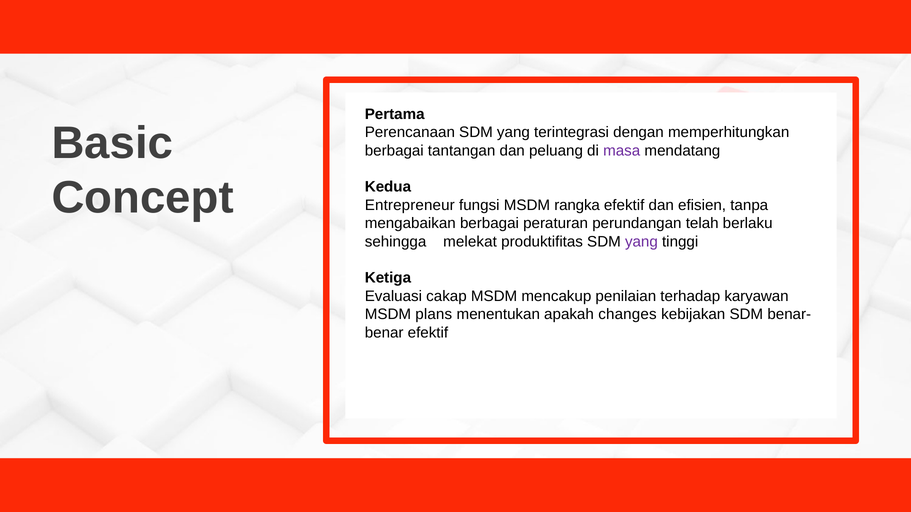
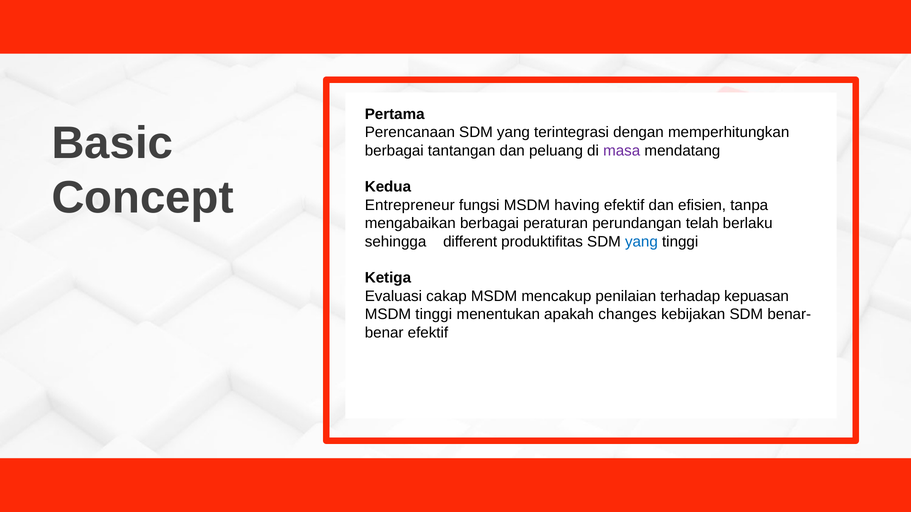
rangka: rangka -> having
melekat: melekat -> different
yang at (641, 242) colour: purple -> blue
karyawan: karyawan -> kepuasan
MSDM plans: plans -> tinggi
